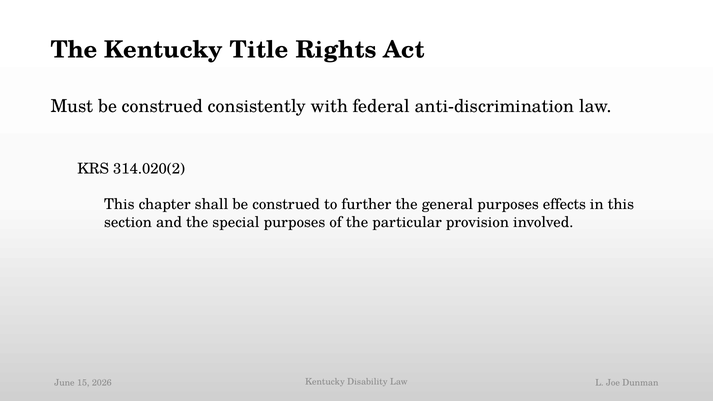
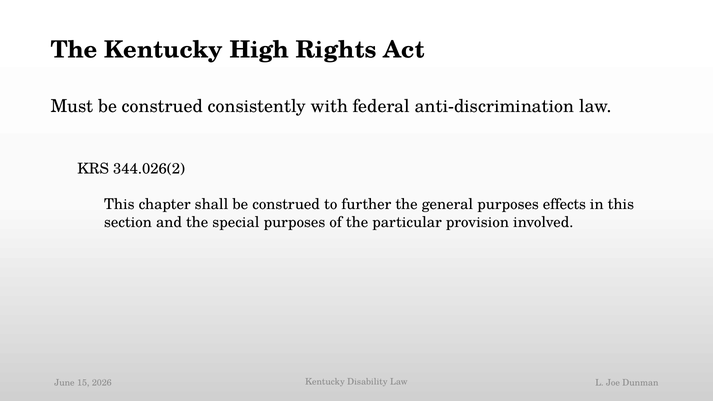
Title: Title -> High
314.020(2: 314.020(2 -> 344.026(2
